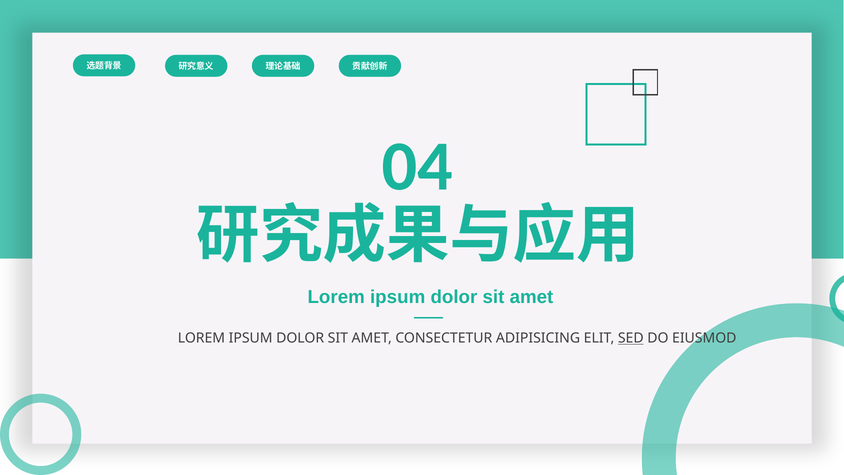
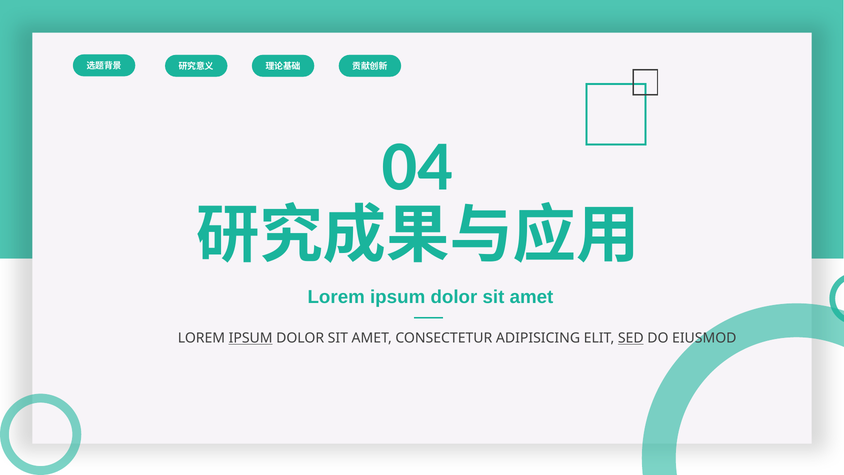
IPSUM at (251, 338) underline: none -> present
